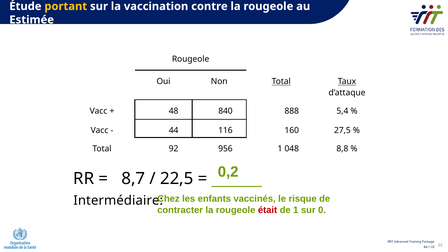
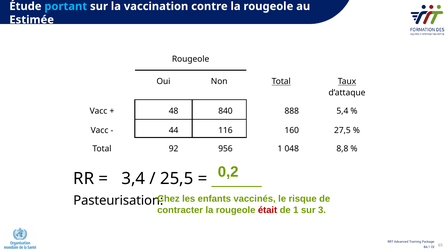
portant colour: yellow -> light blue
8,7: 8,7 -> 3,4
22,5: 22,5 -> 25,5
Intermédiaire: Intermédiaire -> Pasteurisation
0: 0 -> 3
